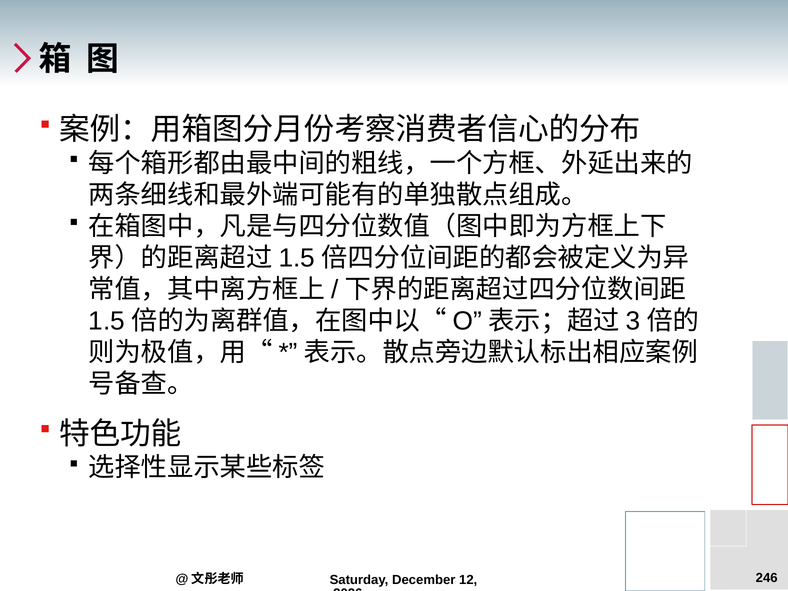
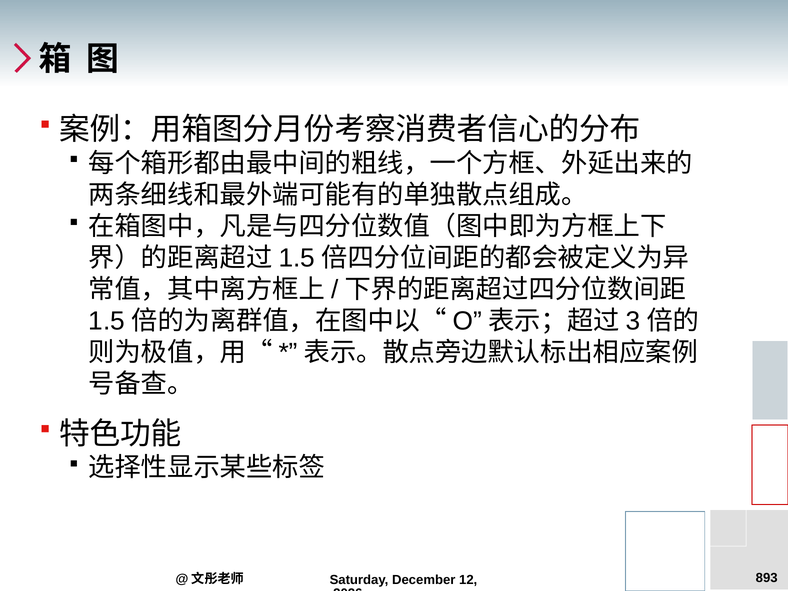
246: 246 -> 893
